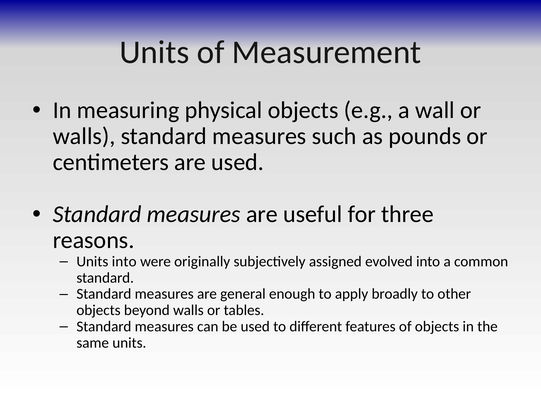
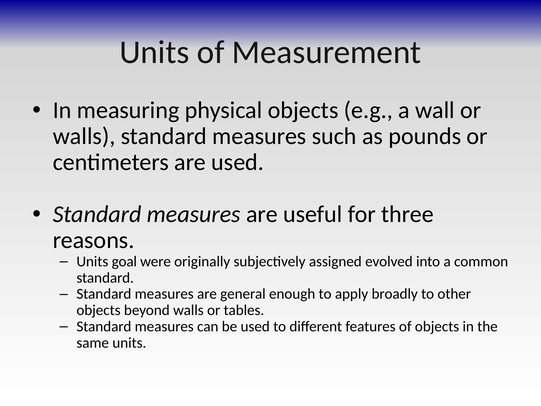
Units into: into -> goal
